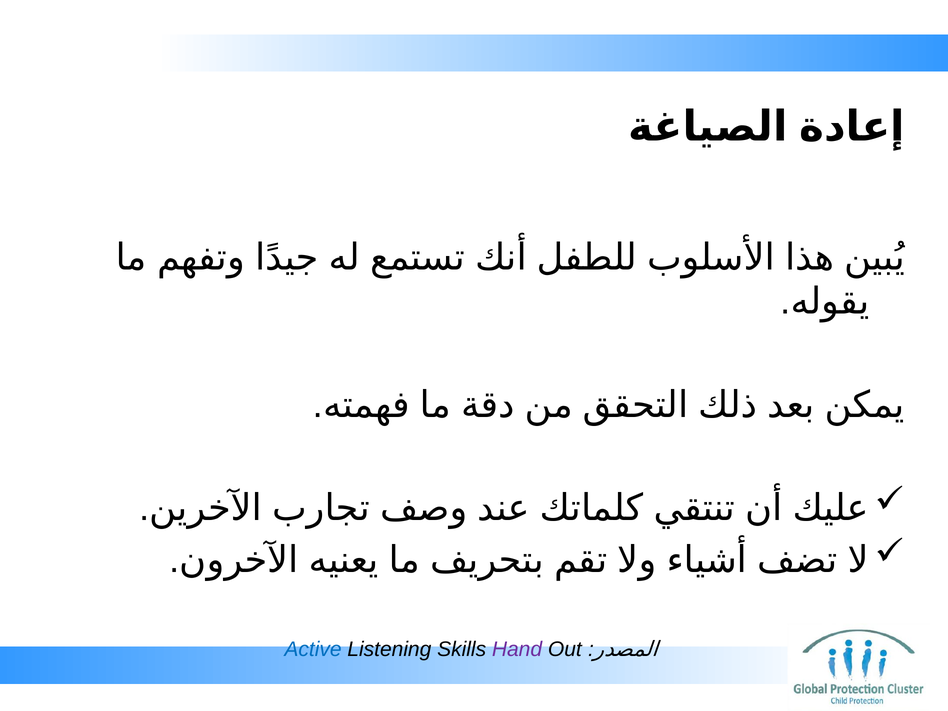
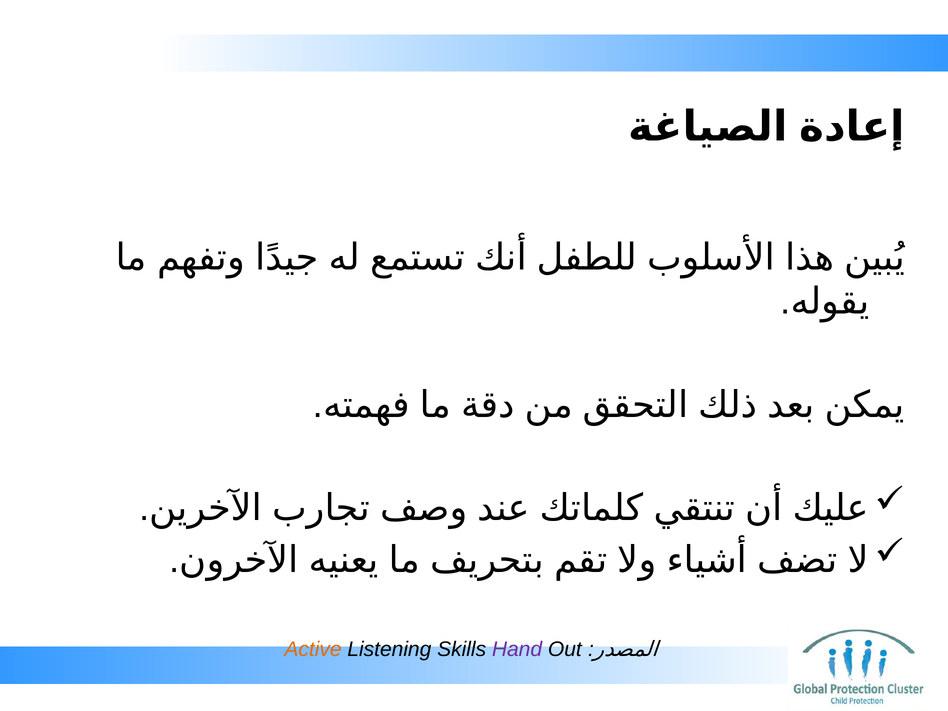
Active colour: blue -> orange
